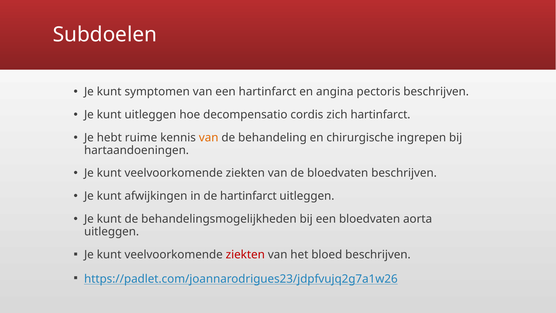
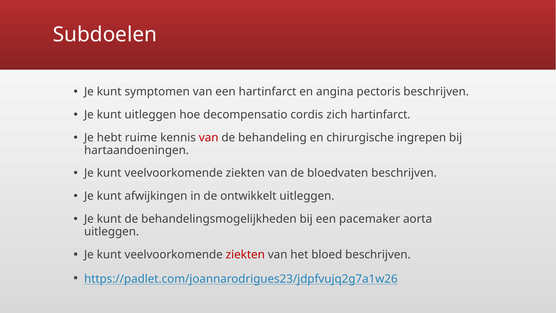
van at (209, 138) colour: orange -> red
de hartinfarct: hartinfarct -> ontwikkelt
een bloedvaten: bloedvaten -> pacemaker
